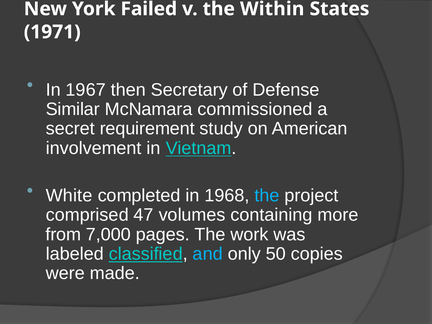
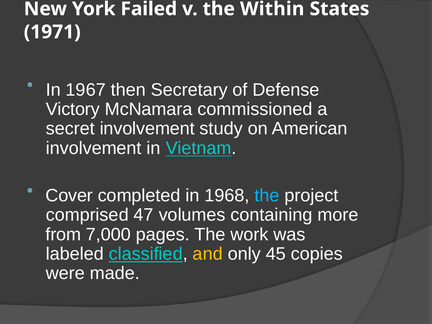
Similar: Similar -> Victory
secret requirement: requirement -> involvement
White: White -> Cover
and colour: light blue -> yellow
50: 50 -> 45
